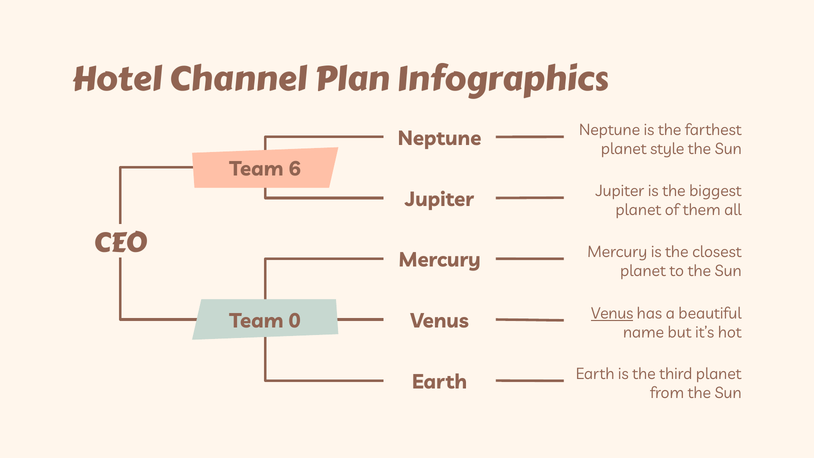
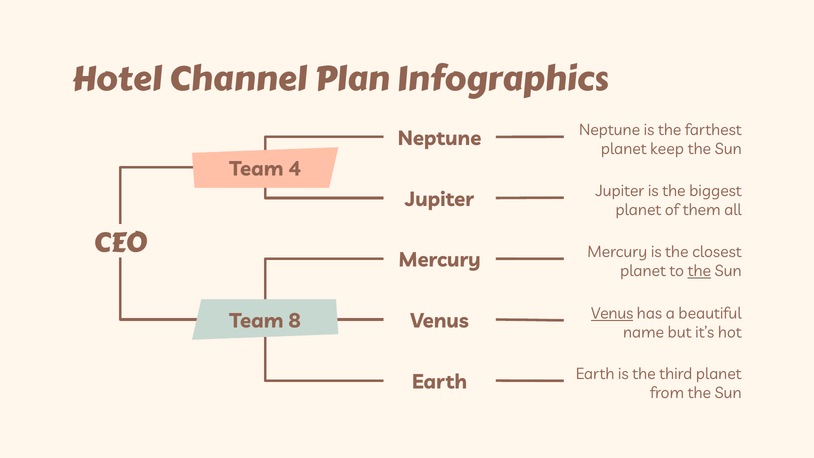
style: style -> keep
6: 6 -> 4
the at (699, 271) underline: none -> present
0: 0 -> 8
